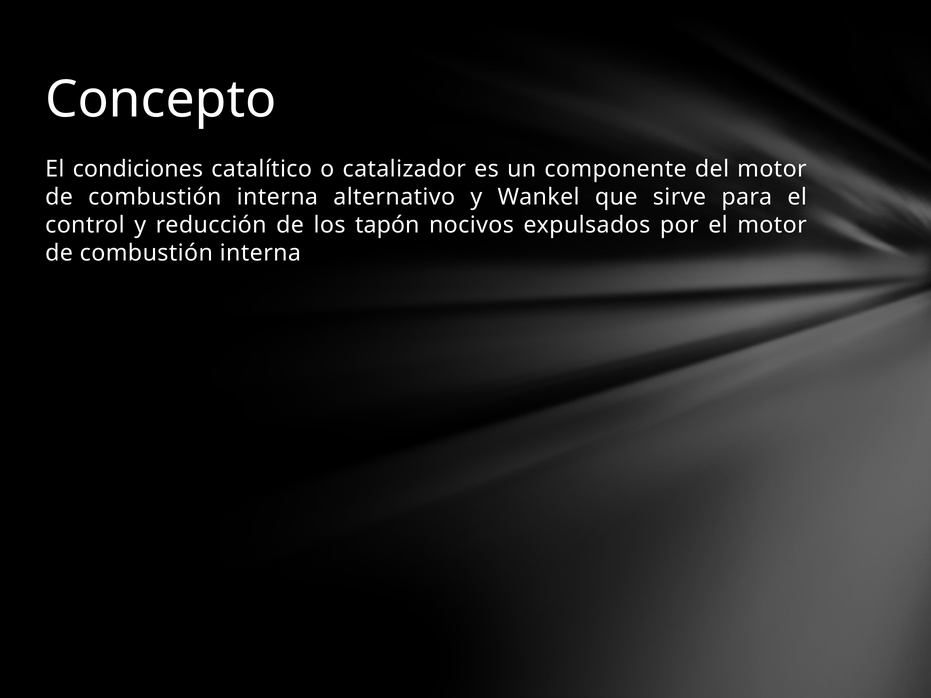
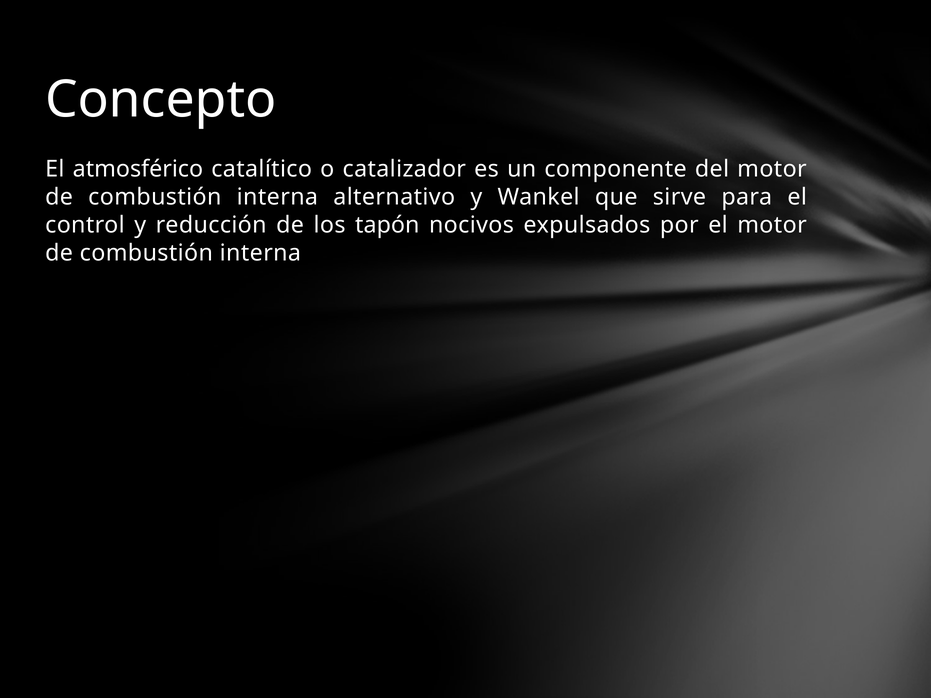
condiciones: condiciones -> atmosférico
